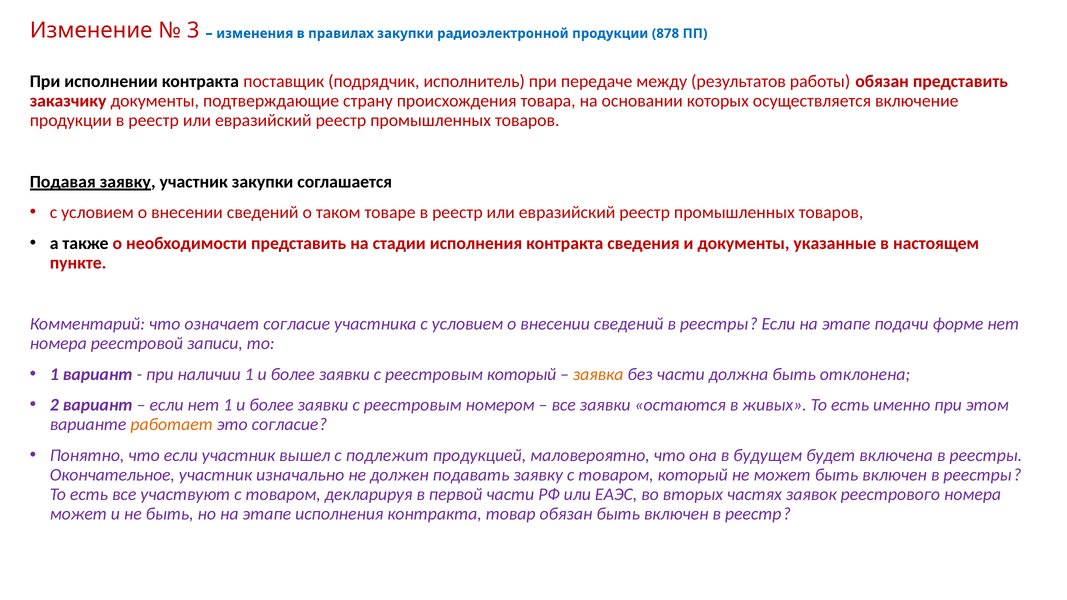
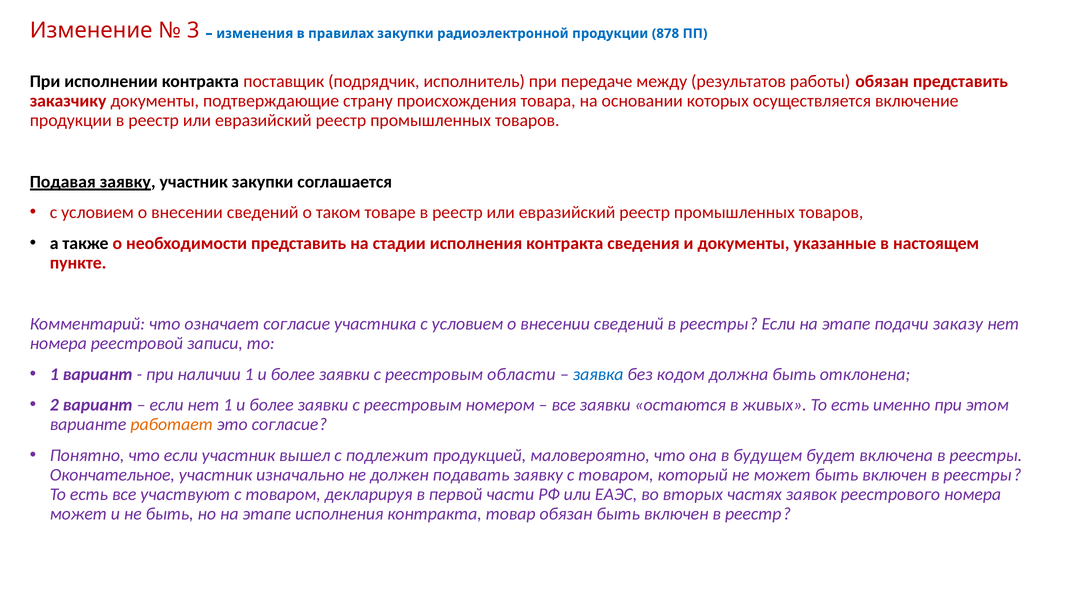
форме: форме -> заказу
реестровым который: который -> области
заявка colour: orange -> blue
без части: части -> кодом
